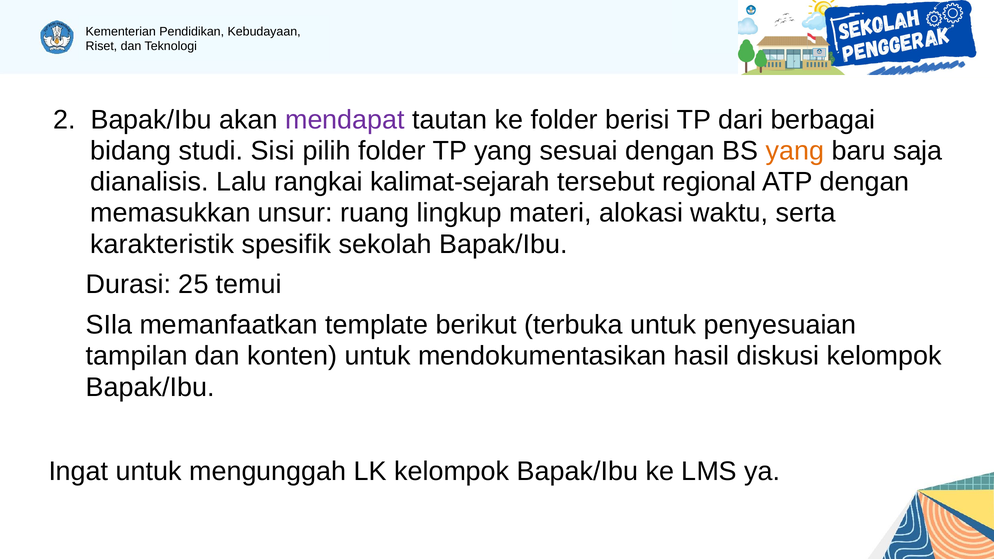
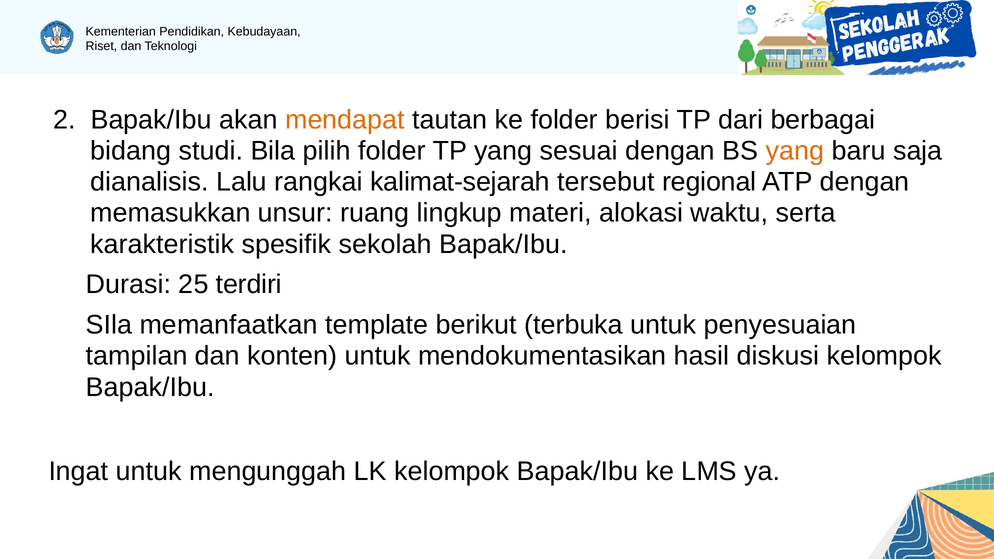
mendapat colour: purple -> orange
Sisi: Sisi -> Bila
temui: temui -> terdiri
